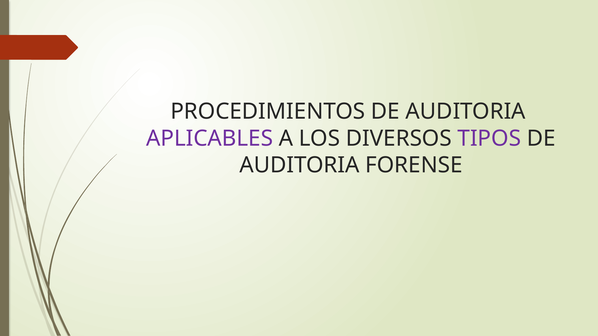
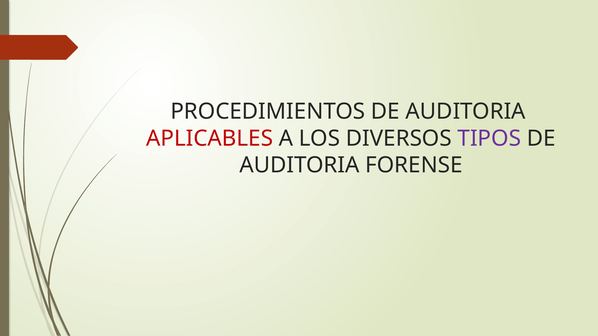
APLICABLES colour: purple -> red
